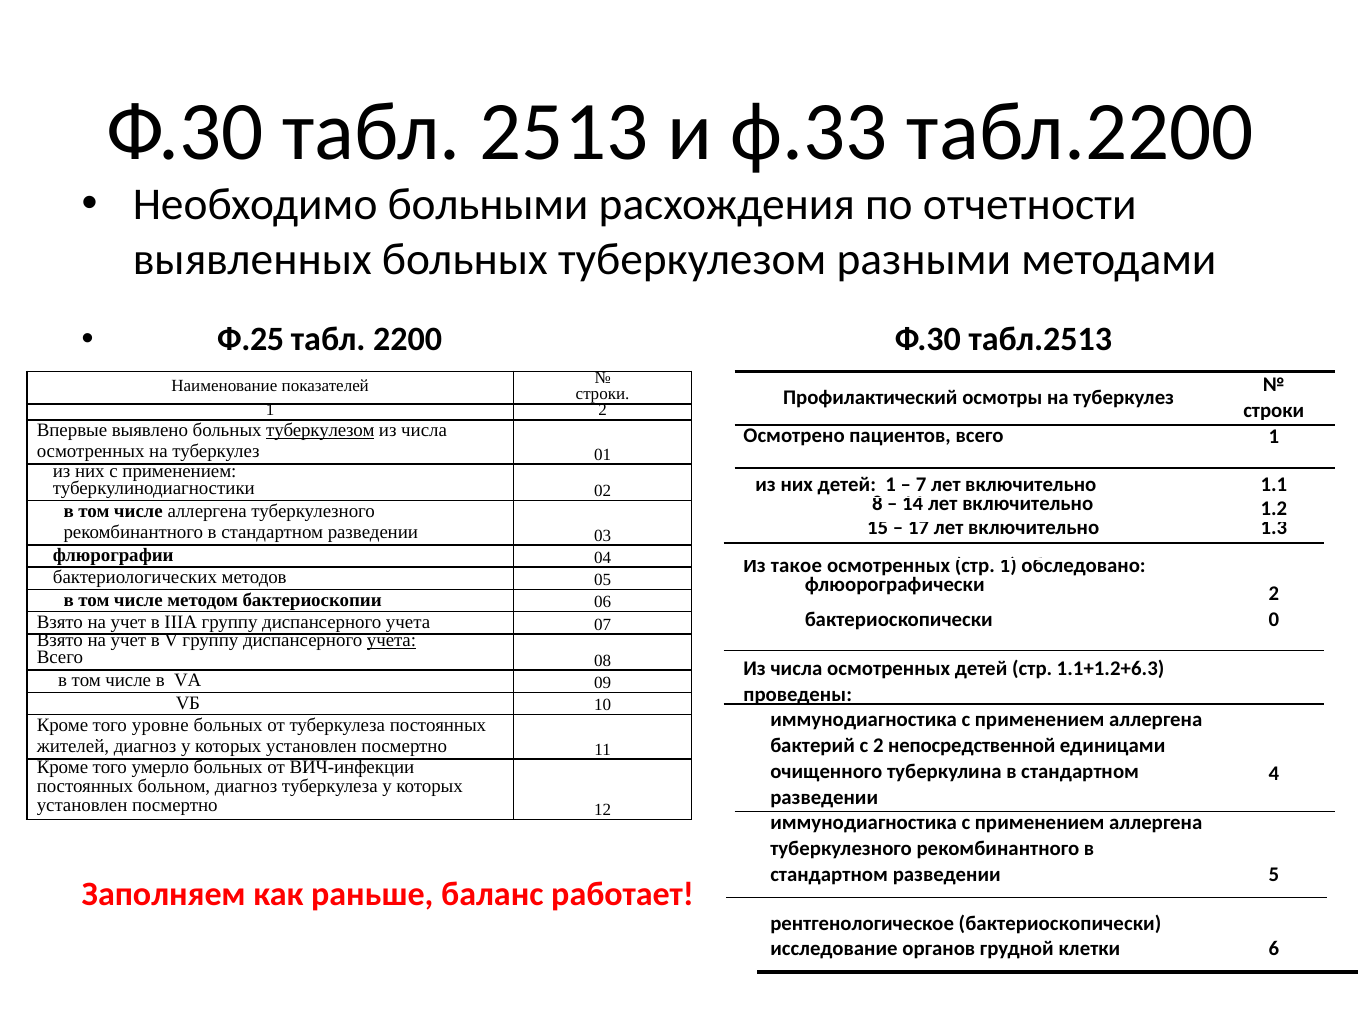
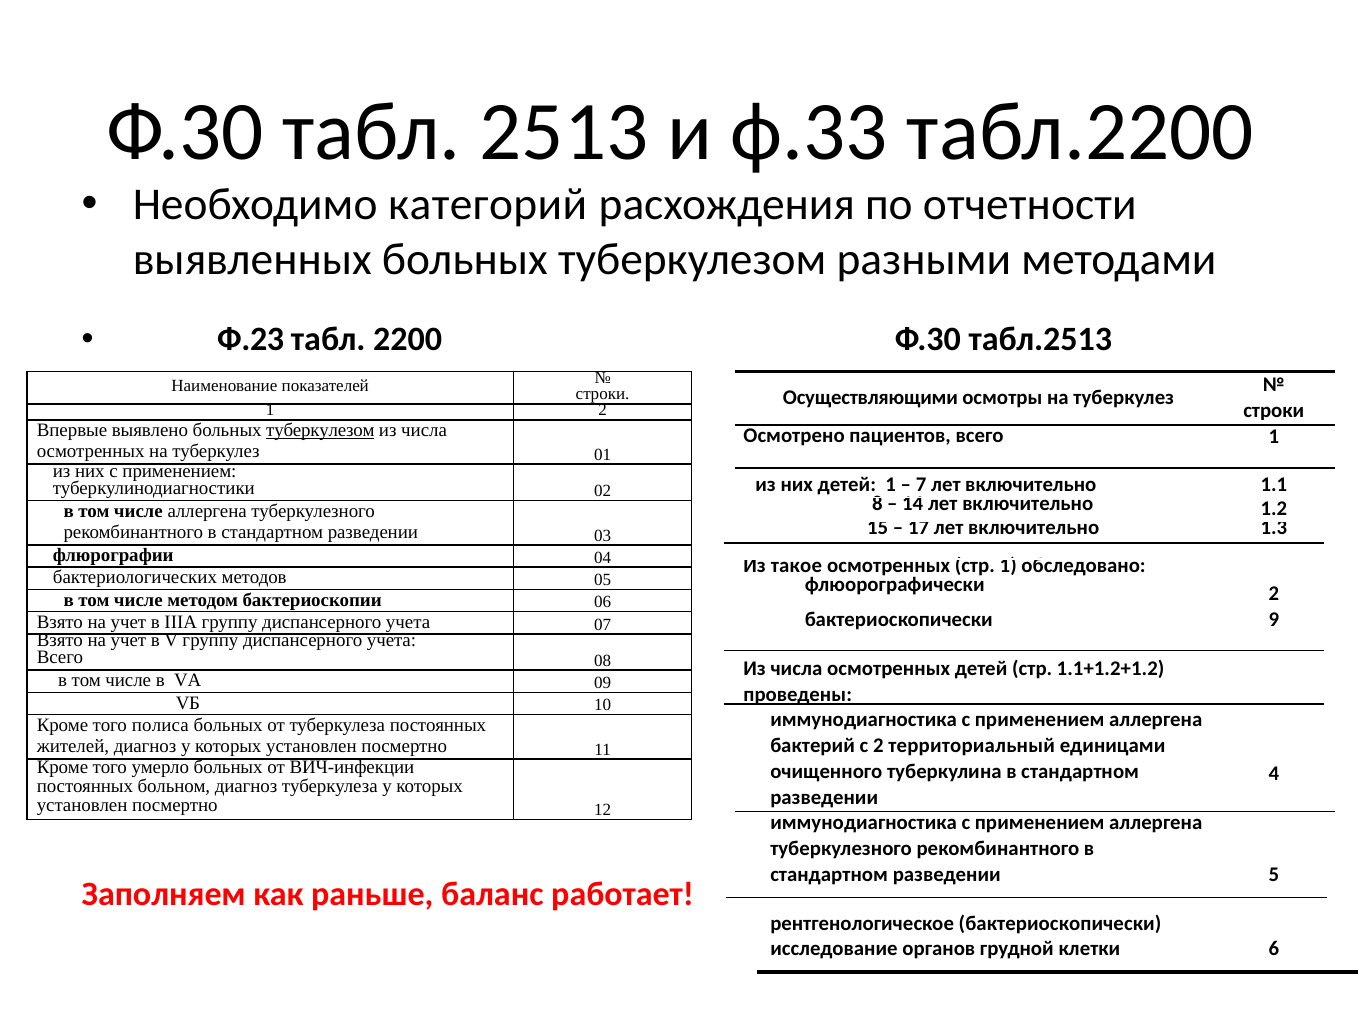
больными: больными -> категорий
Ф.25: Ф.25 -> Ф.23
Профилактический: Профилактический -> Осуществляющими
0: 0 -> 9
учета at (391, 640) underline: present -> none
1.1+1.2+6.3: 1.1+1.2+6.3 -> 1.1+1.2+1.2
уровне: уровне -> полиса
непосредственной: непосредственной -> территориальный
